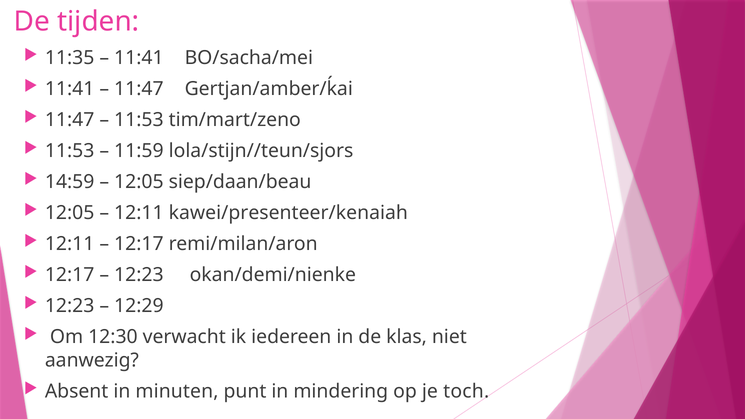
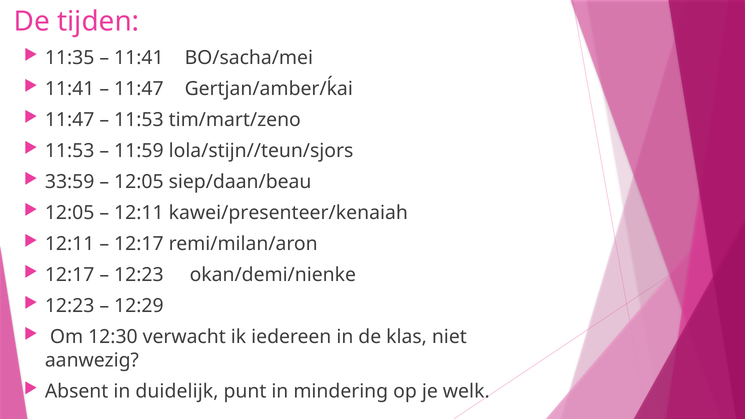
14:59: 14:59 -> 33:59
minuten: minuten -> duidelijk
toch: toch -> welk
